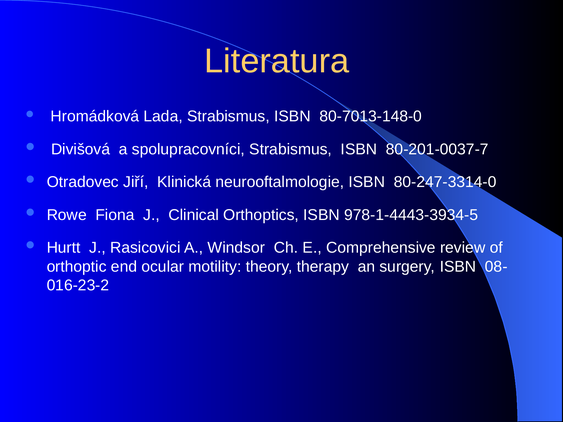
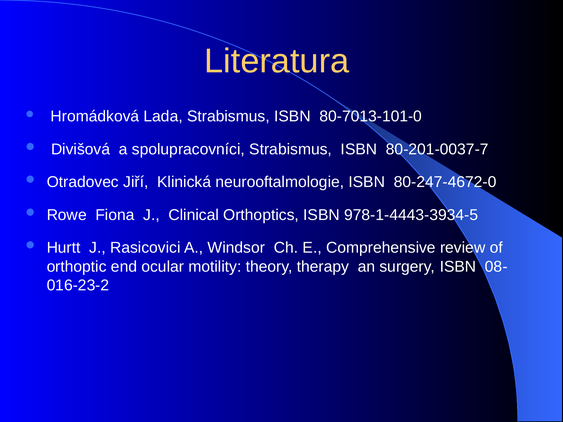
80-7013-148-0: 80-7013-148-0 -> 80-7013-101-0
80-247-3314-0: 80-247-3314-0 -> 80-247-4672-0
